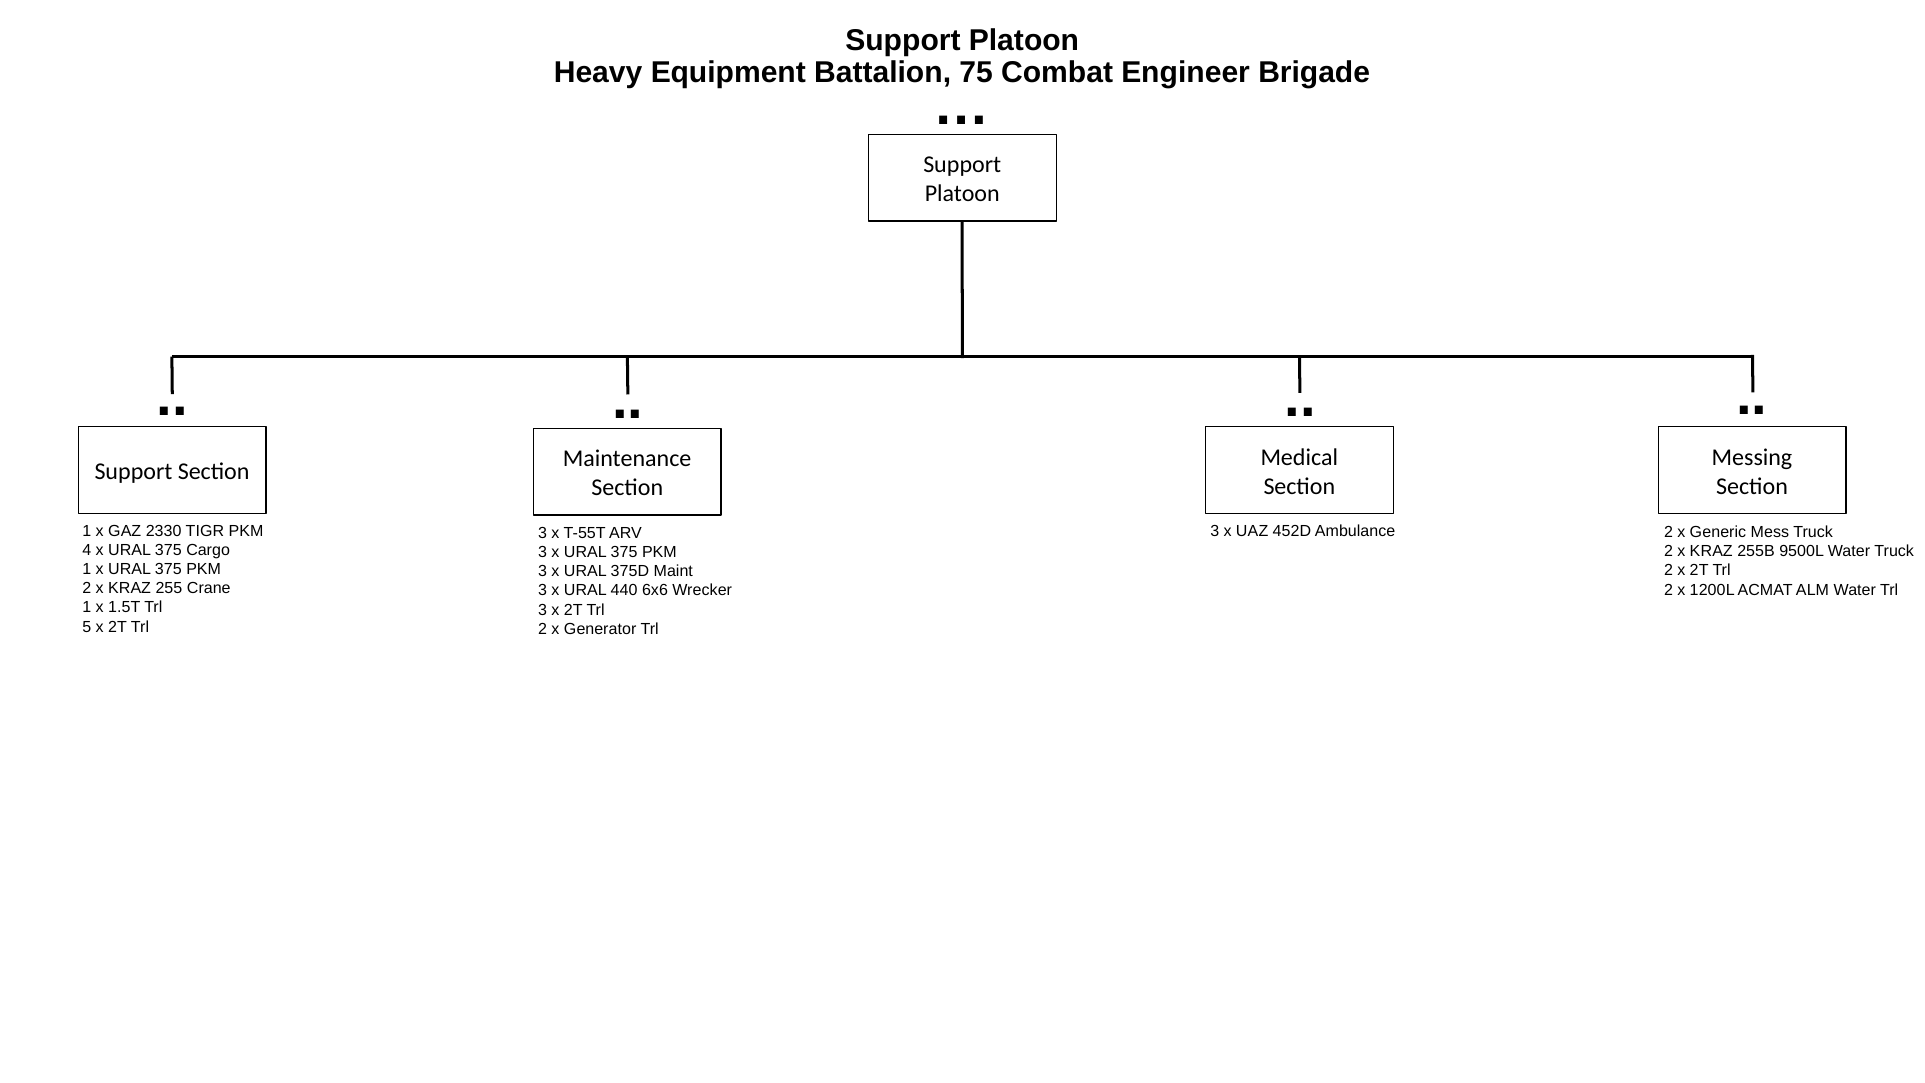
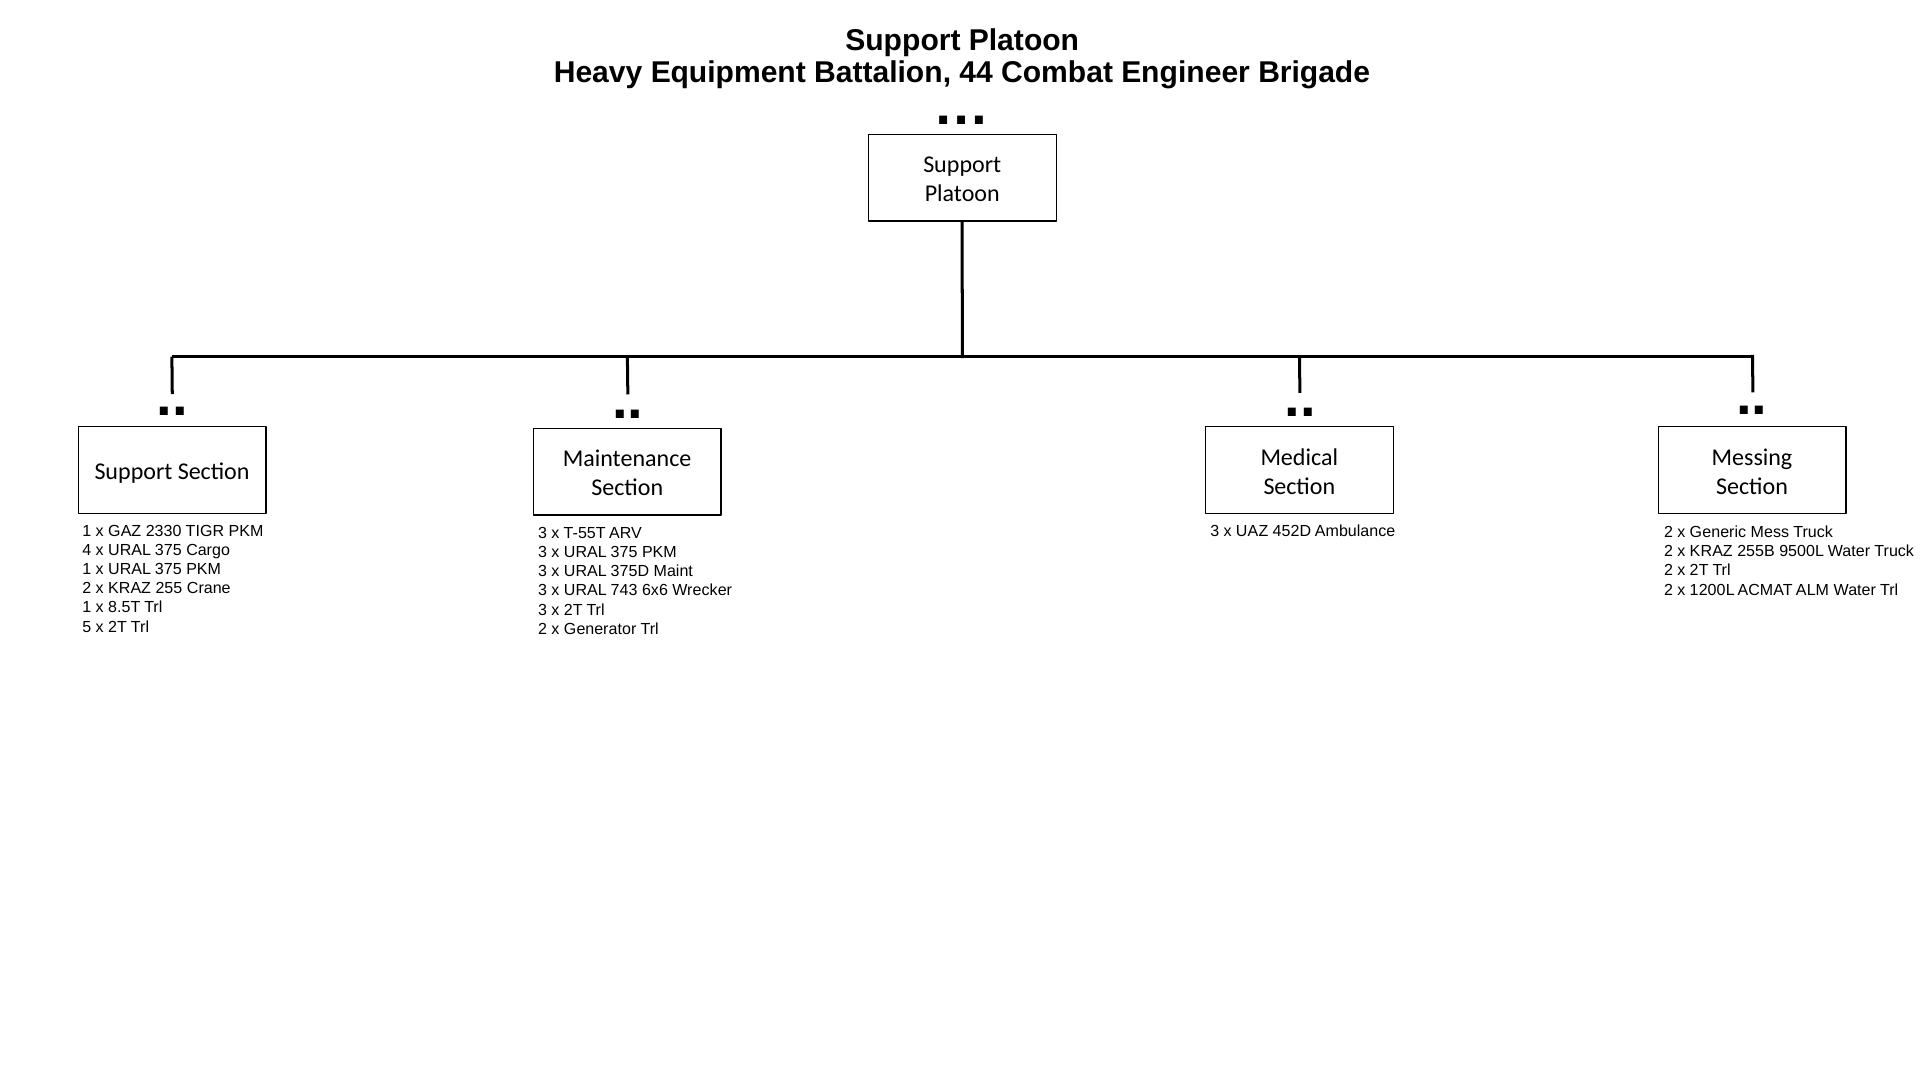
75: 75 -> 44
440: 440 -> 743
1.5T: 1.5T -> 8.5T
